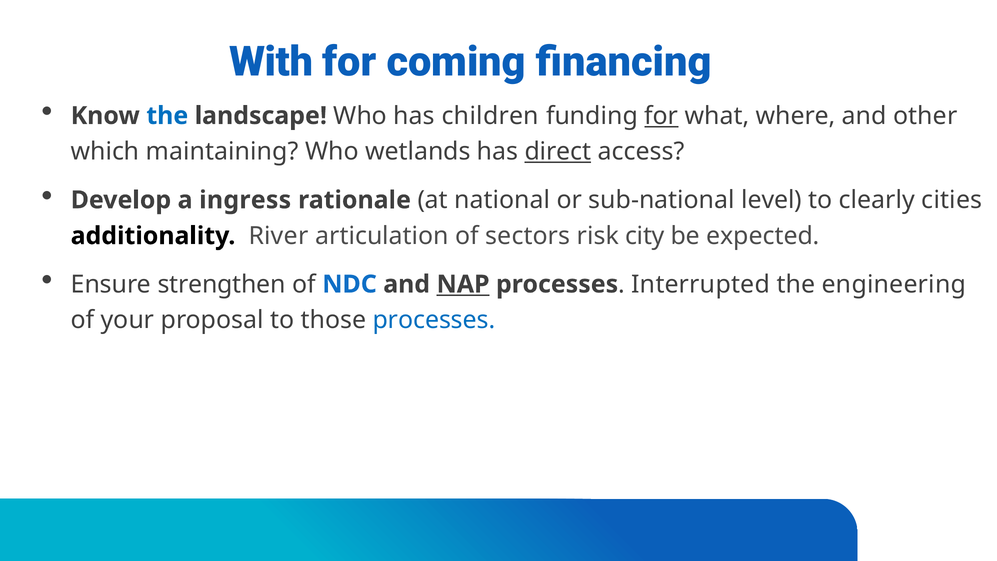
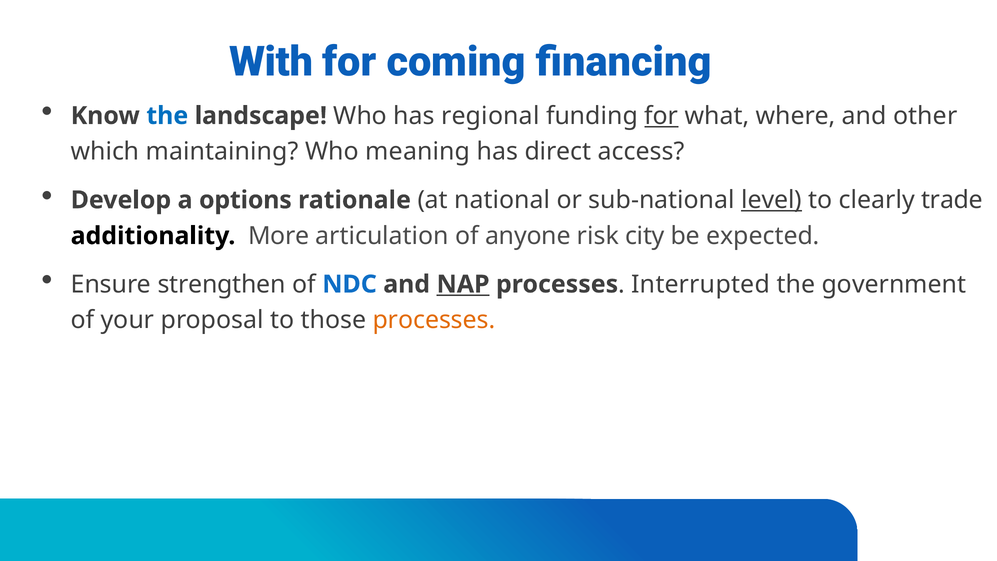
children: children -> regional
wetlands: wetlands -> meaning
direct underline: present -> none
ingress: ingress -> options
level underline: none -> present
cities: cities -> trade
River: River -> More
sectors: sectors -> anyone
engineering: engineering -> government
processes at (434, 320) colour: blue -> orange
